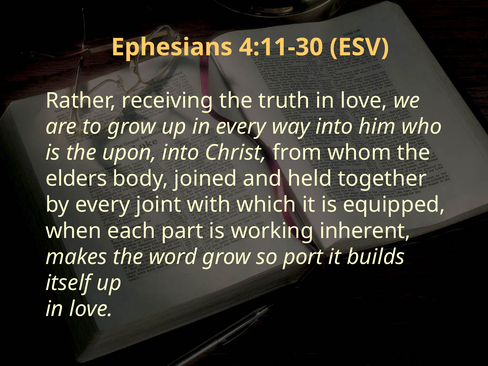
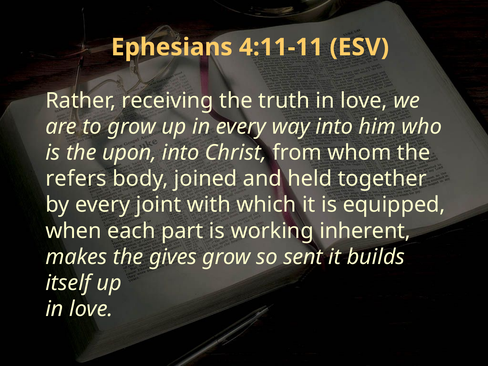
4:11-30: 4:11-30 -> 4:11-11
elders: elders -> refers
word: word -> gives
port: port -> sent
